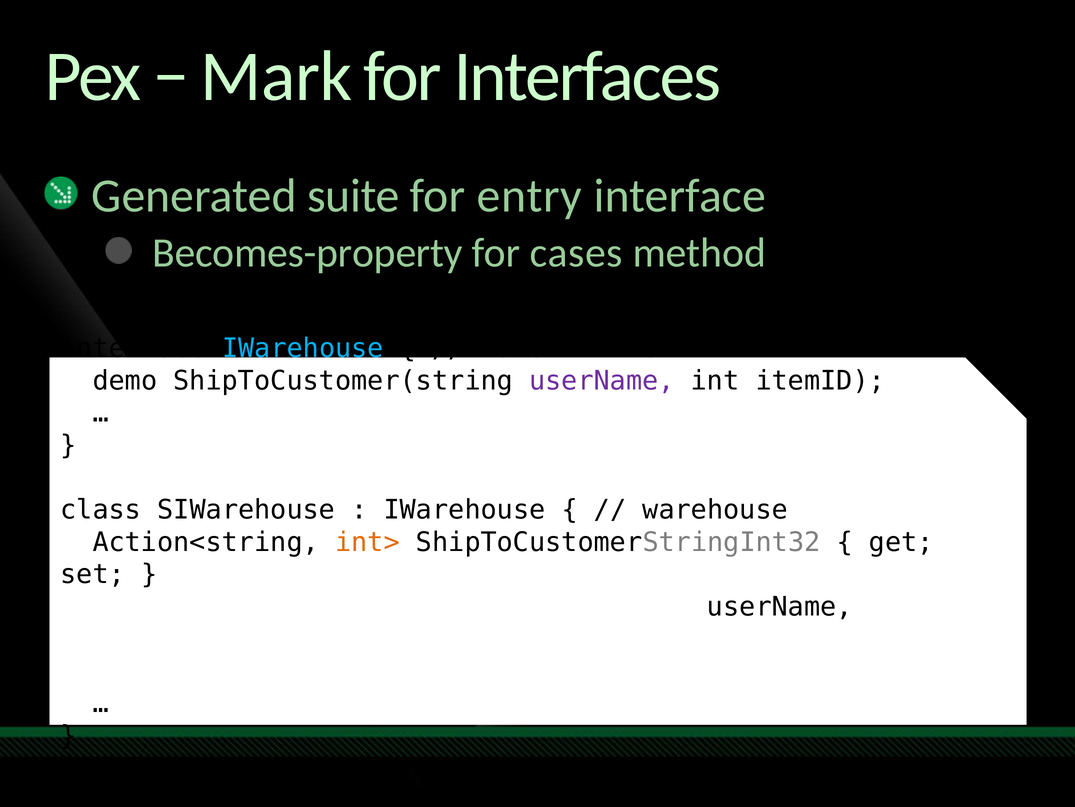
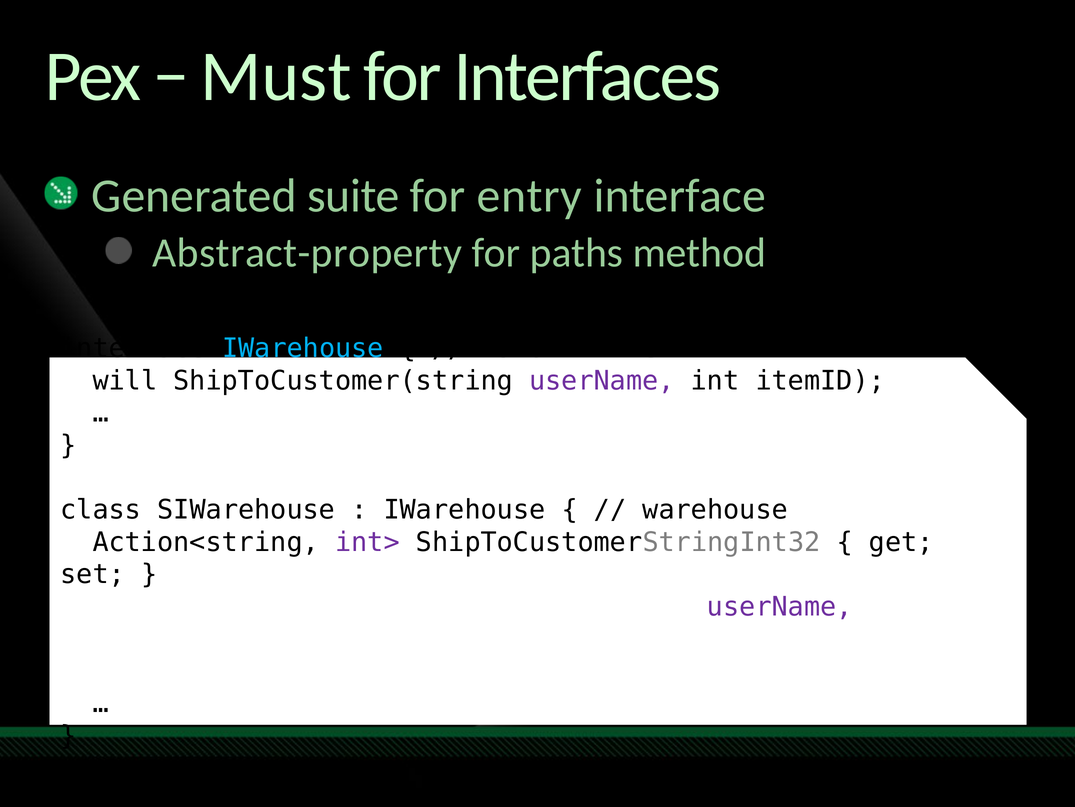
Mark: Mark -> Must
Becomes-property: Becomes-property -> Abstract-property
cases: cases -> paths
demo: demo -> will
int> colour: orange -> purple
userName at (780, 606) colour: black -> purple
